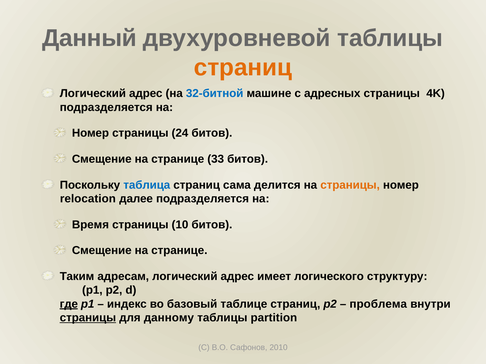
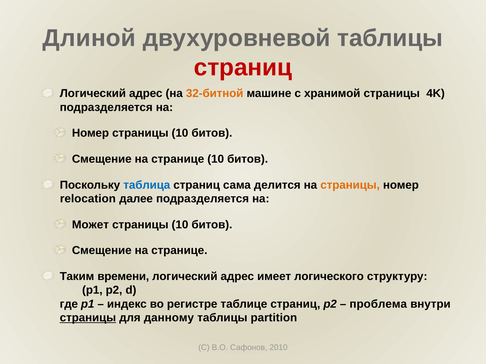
Данный: Данный -> Длиной
страниц at (243, 68) colour: orange -> red
32-битной colour: blue -> orange
адресных: адресных -> хранимой
Номер страницы 24: 24 -> 10
странице 33: 33 -> 10
Время: Время -> Может
адресам: адресам -> времени
где underline: present -> none
базовый: базовый -> регистре
